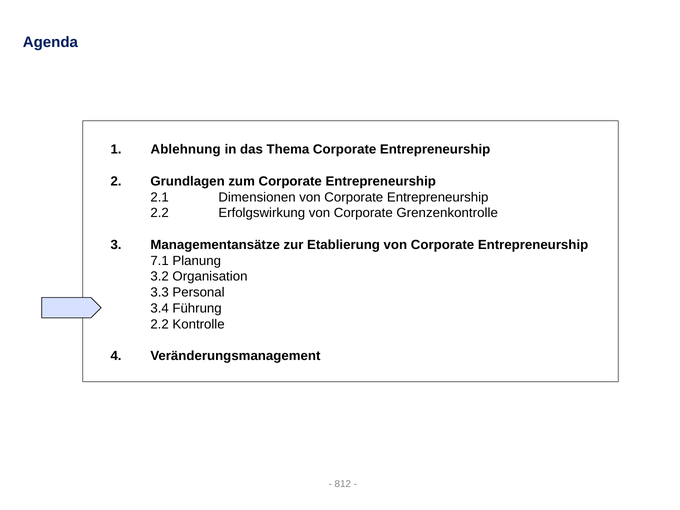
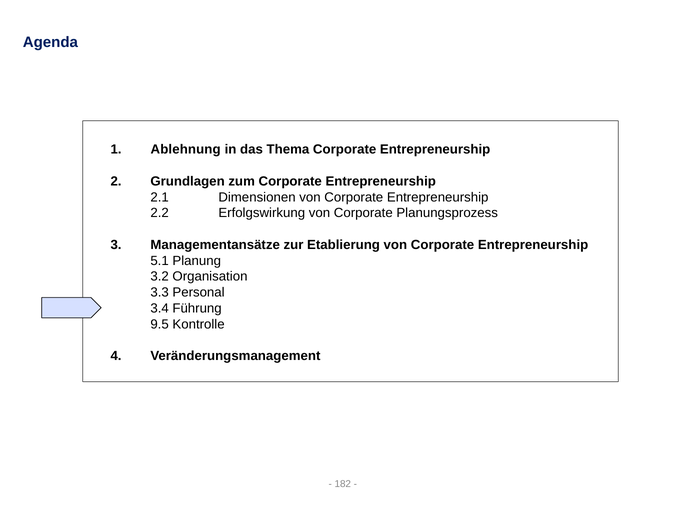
Grenzenkontrolle: Grenzenkontrolle -> Planungsprozess
7.1: 7.1 -> 5.1
2.2 at (160, 324): 2.2 -> 9.5
812: 812 -> 182
